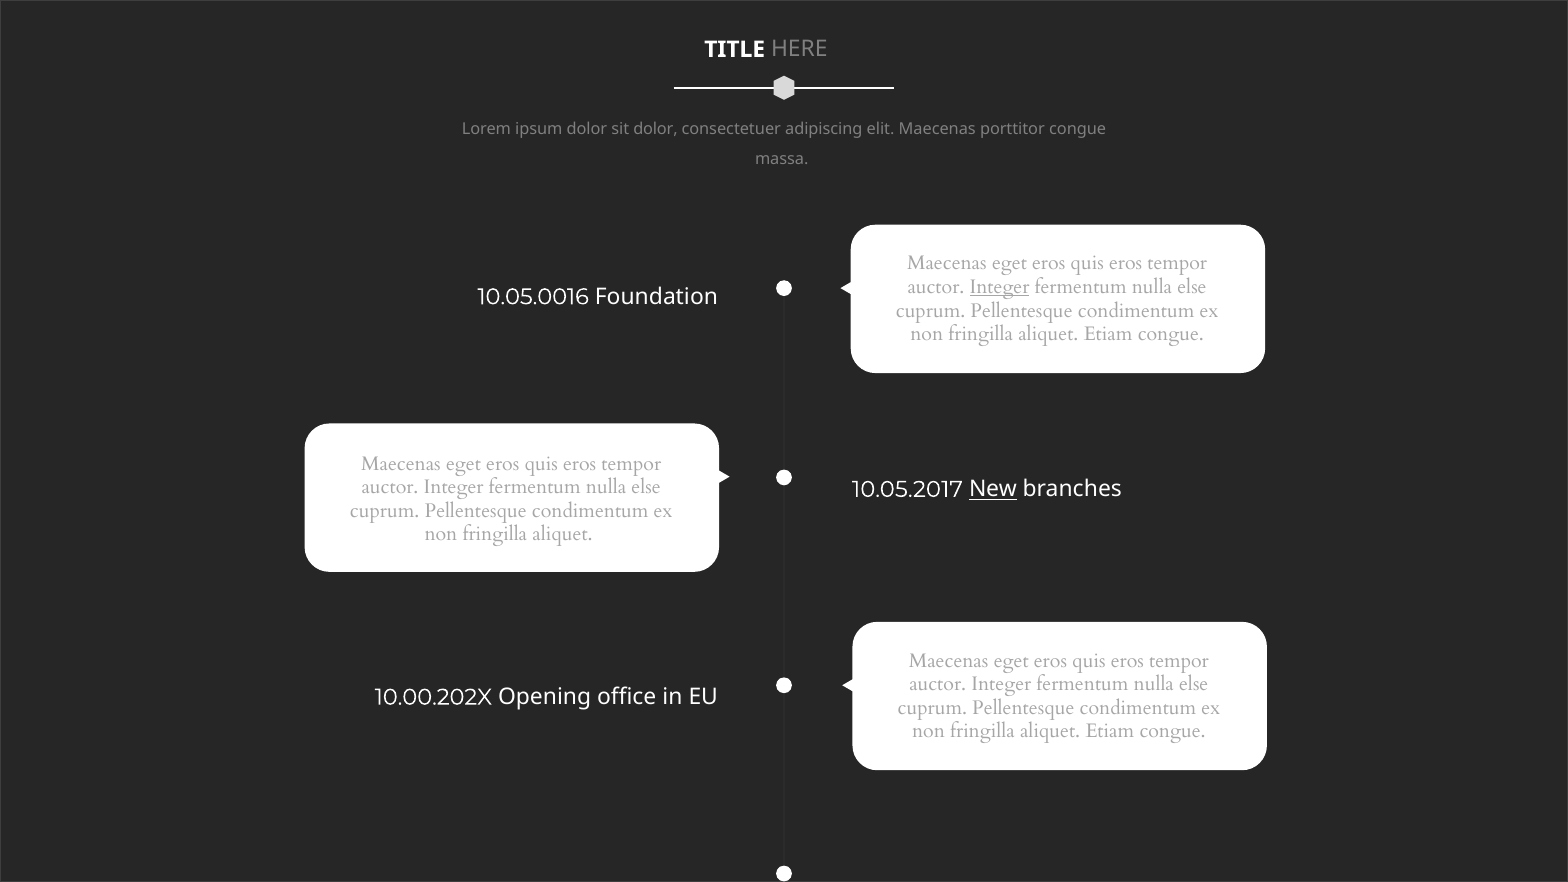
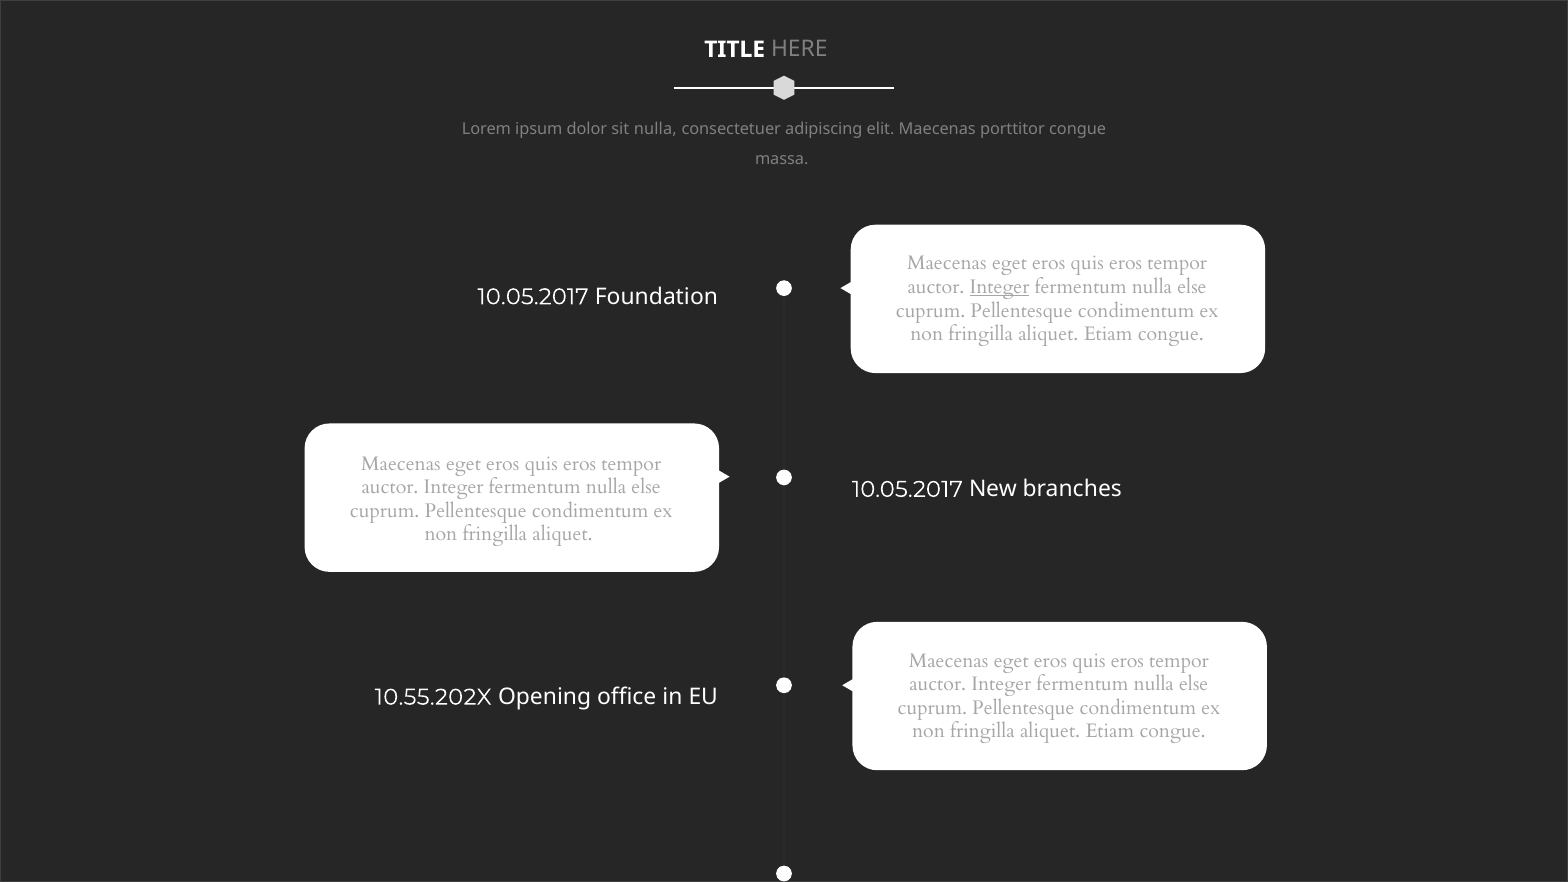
sit dolor: dolor -> nulla
10.05.0016 at (533, 297): 10.05.0016 -> 10.05.2017
New underline: present -> none
10.00.202X: 10.00.202X -> 10.55.202X
